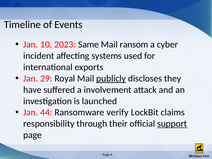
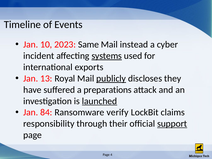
ransom: ransom -> instead
systems underline: none -> present
29: 29 -> 13
involvement: involvement -> preparations
launched underline: none -> present
44: 44 -> 84
